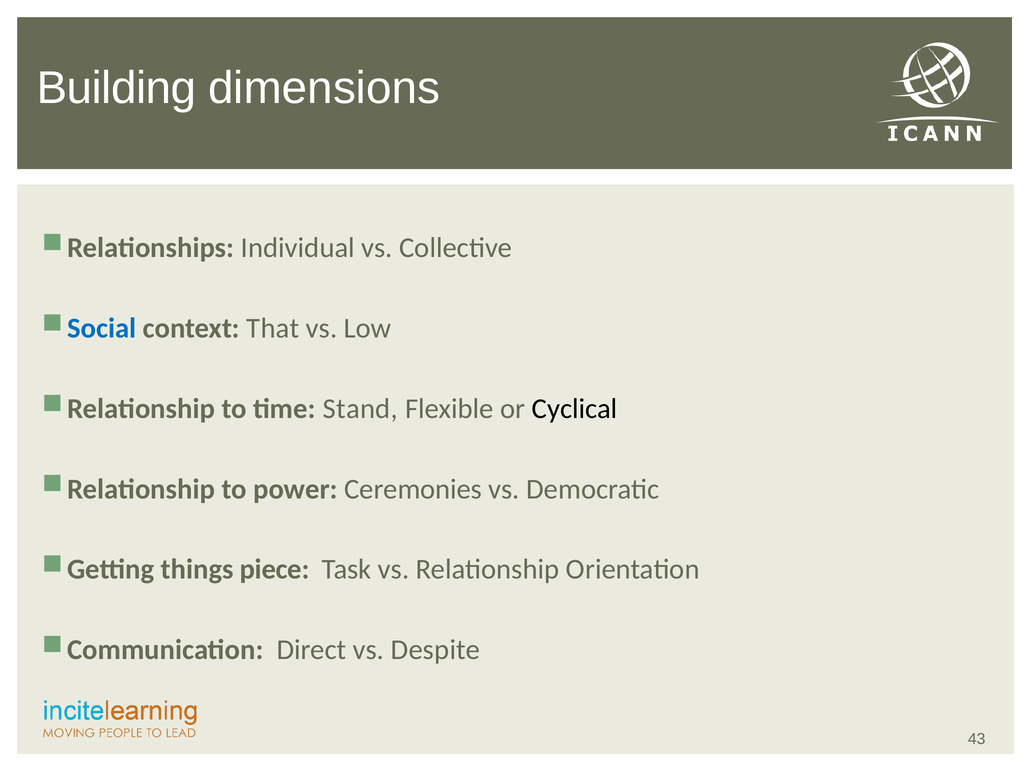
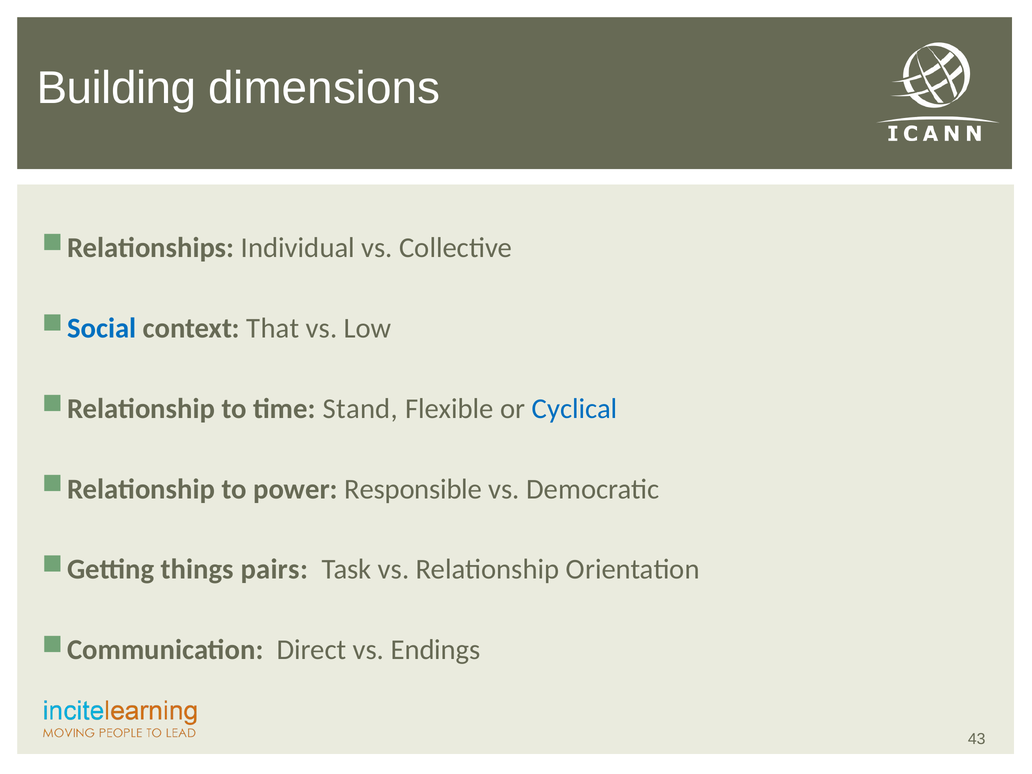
Cyclical colour: black -> blue
Ceremonies: Ceremonies -> Responsible
piece: piece -> pairs
Despite: Despite -> Endings
